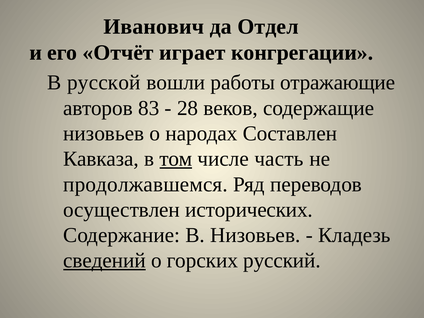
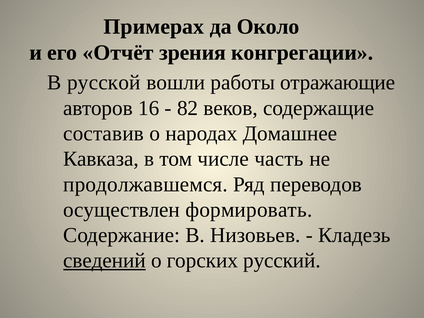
Иванович: Иванович -> Примерах
Отдел: Отдел -> Около
играет: играет -> зрения
83: 83 -> 16
28: 28 -> 82
низовьев at (104, 133): низовьев -> составив
Составлен: Составлен -> Домашнее
том underline: present -> none
исторических: исторических -> формировать
